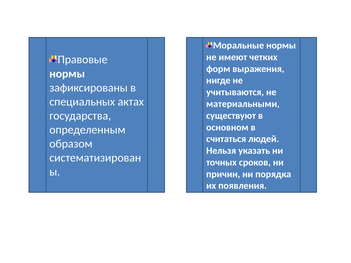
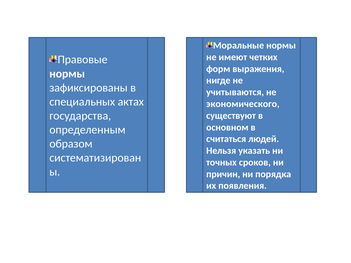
материальными: материальными -> экономического
